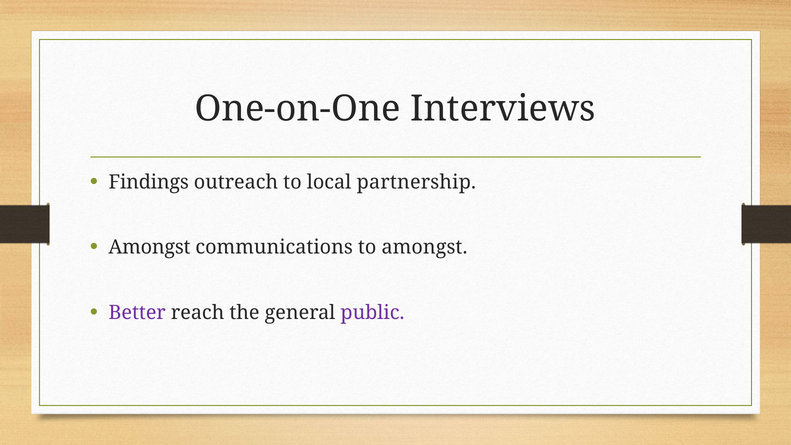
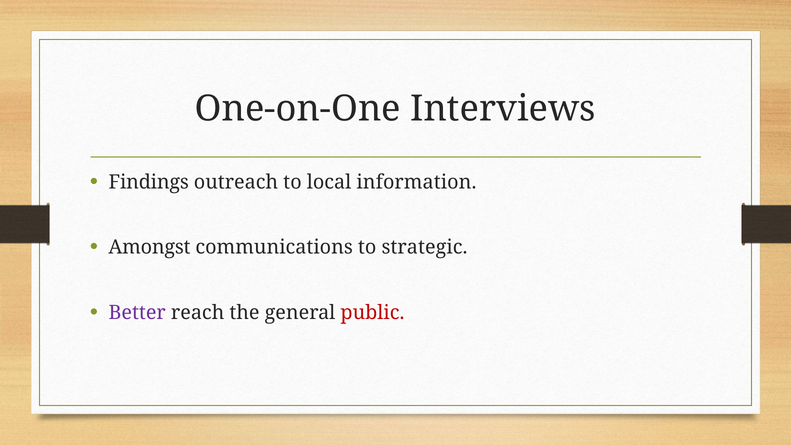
partnership: partnership -> information
to amongst: amongst -> strategic
public colour: purple -> red
